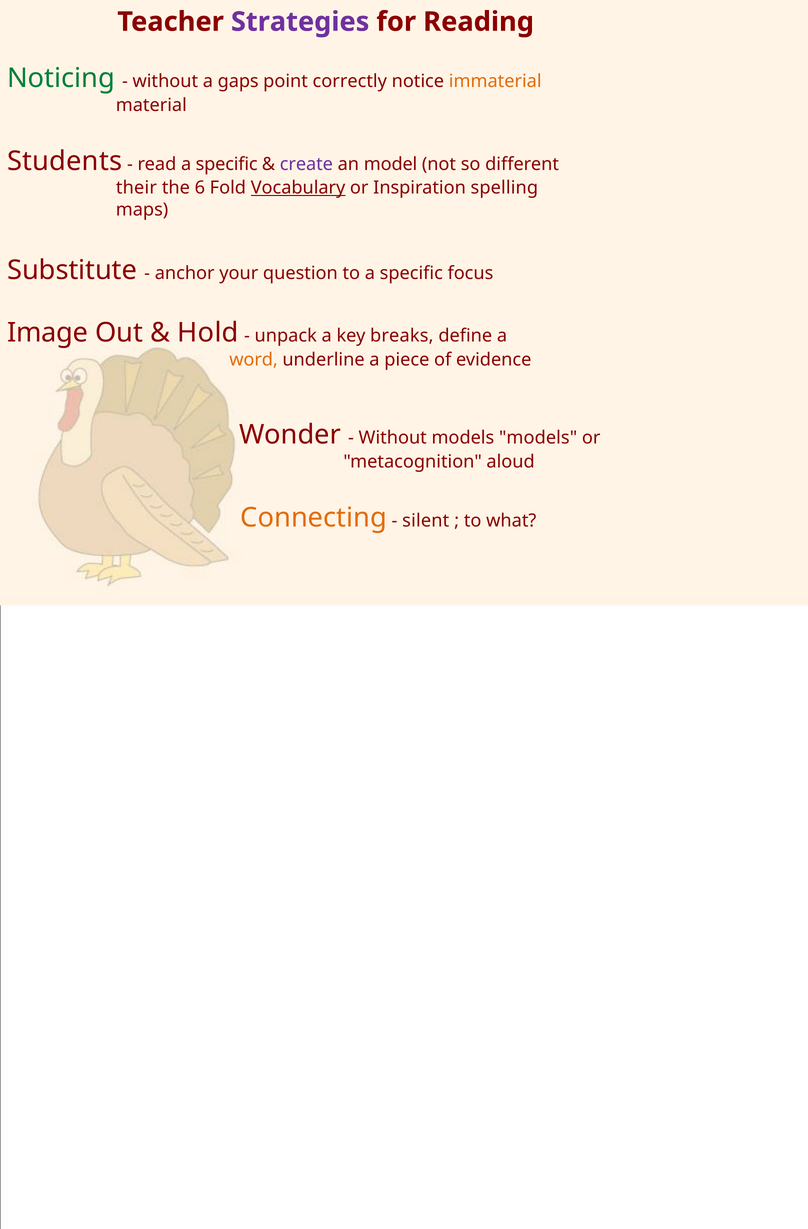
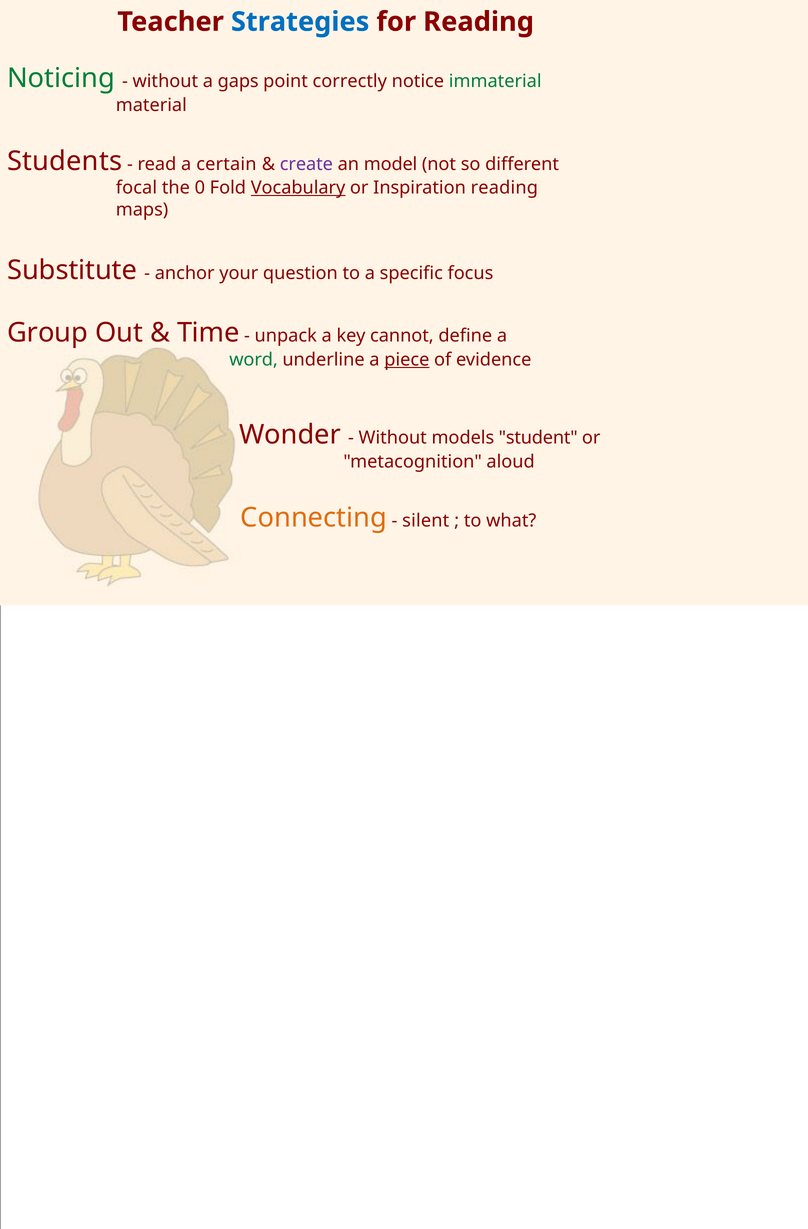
Strategies colour: purple -> blue
immaterial colour: orange -> green
read a specific: specific -> certain
their: their -> focal
6: 6 -> 0
Inspiration spelling: spelling -> reading
Image: Image -> Group
Hold: Hold -> Time
breaks: breaks -> cannot
word colour: orange -> green
piece underline: none -> present
models models: models -> student
